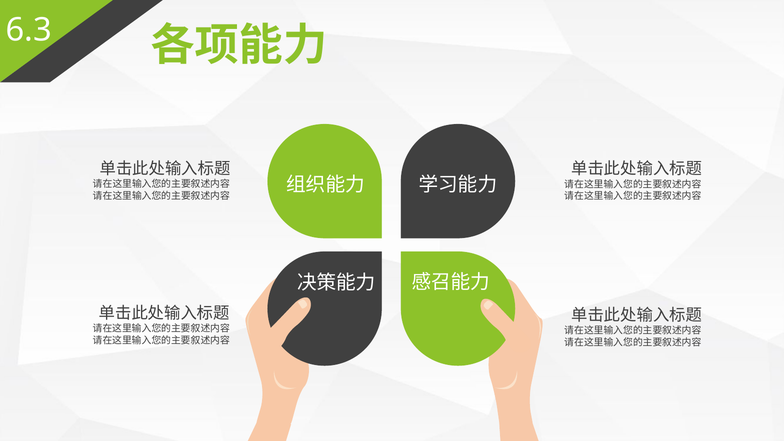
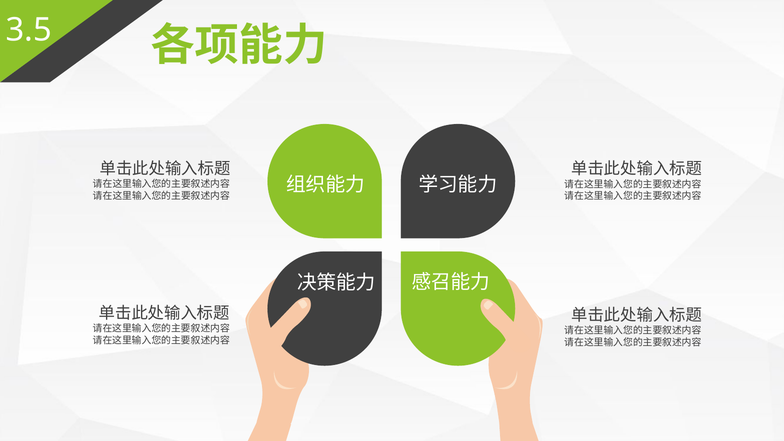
6.3: 6.3 -> 3.5
